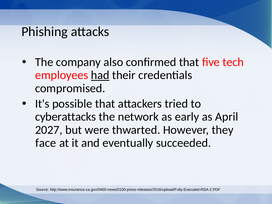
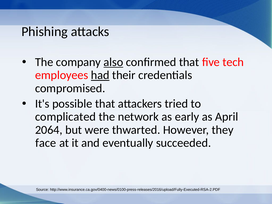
also underline: none -> present
cyberattacks: cyberattacks -> complicated
2027: 2027 -> 2064
